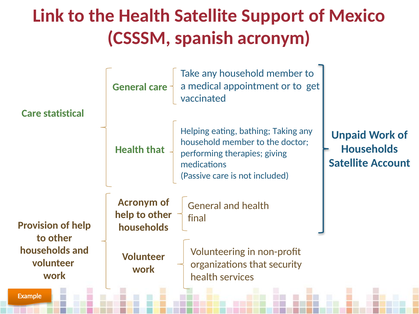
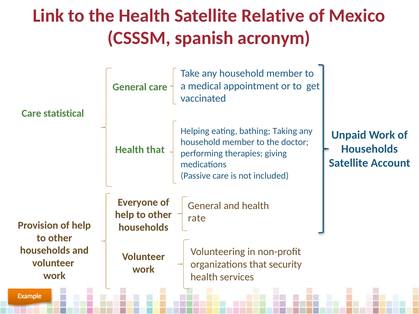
Support: Support -> Relative
Acronym at (138, 202): Acronym -> Everyone
final: final -> rate
